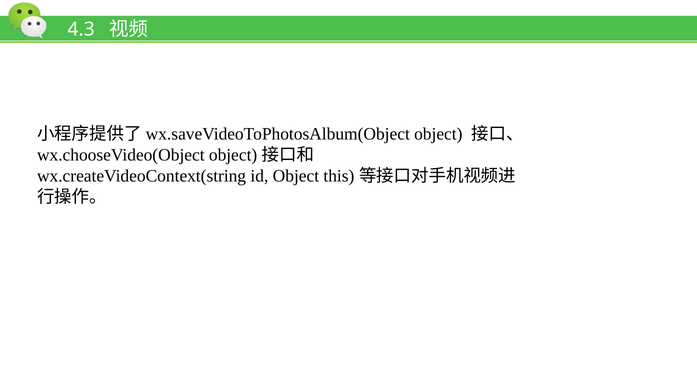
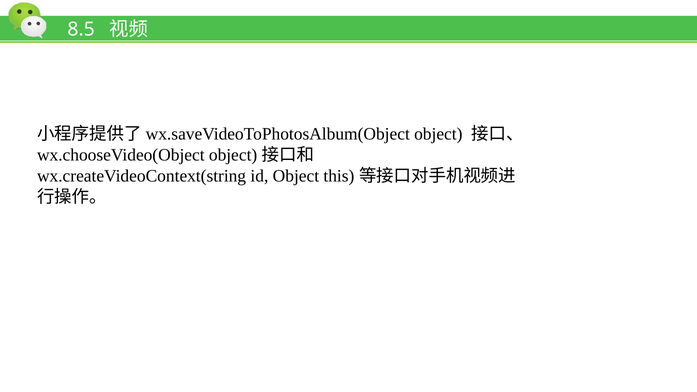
4.3: 4.3 -> 8.5
